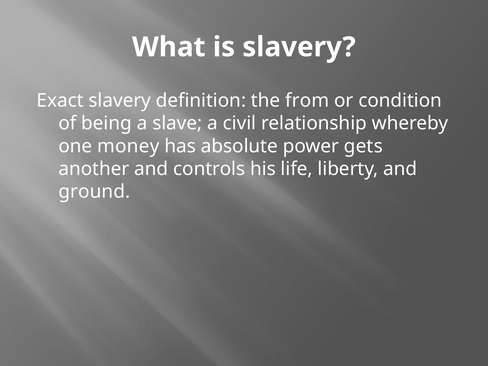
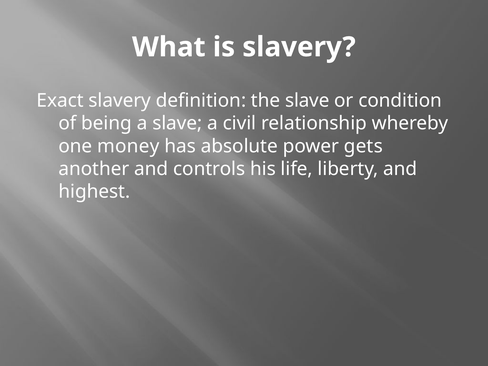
the from: from -> slave
ground: ground -> highest
